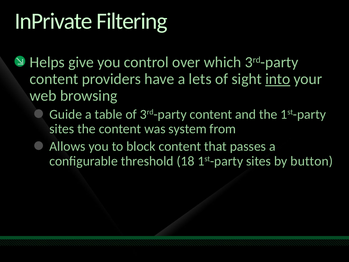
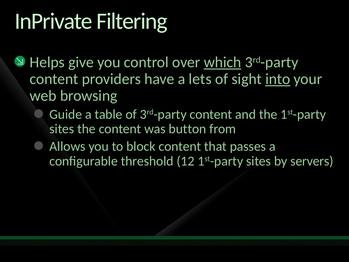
which underline: none -> present
system: system -> button
18: 18 -> 12
button: button -> servers
